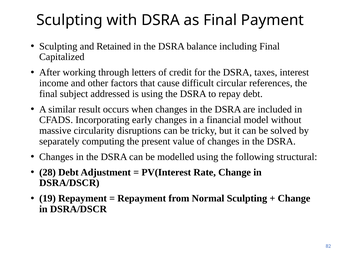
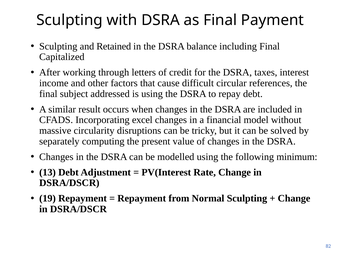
early: early -> excel
structural: structural -> minimum
28: 28 -> 13
